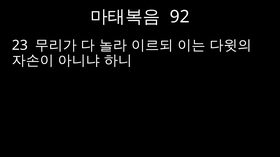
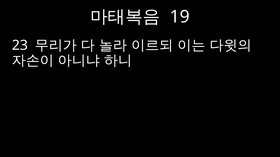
92: 92 -> 19
